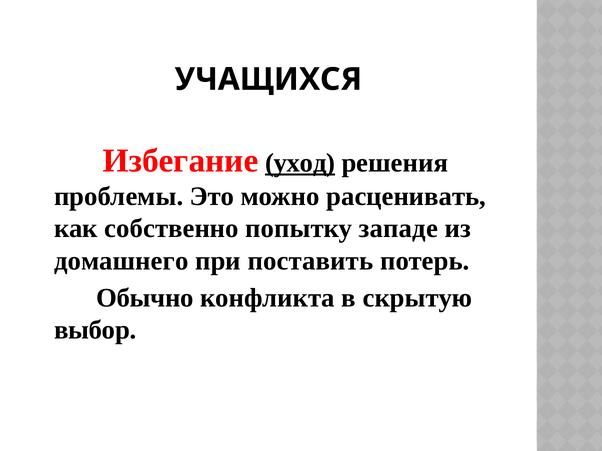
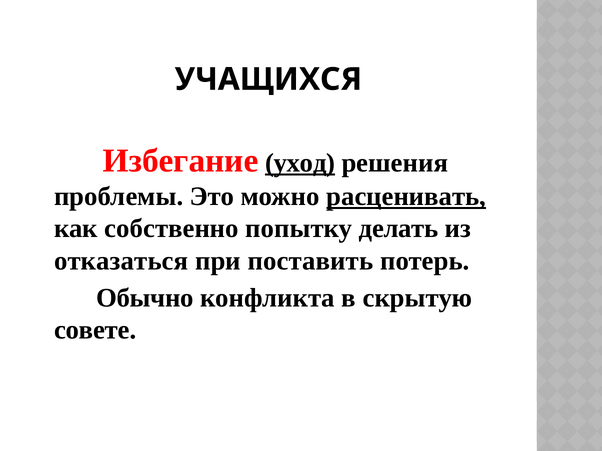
расценивать underline: none -> present
западе: западе -> делать
домашнего: домашнего -> отказаться
выбор: выбор -> совете
